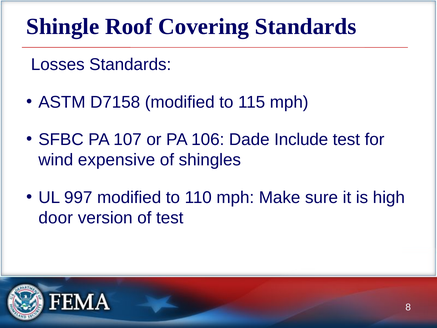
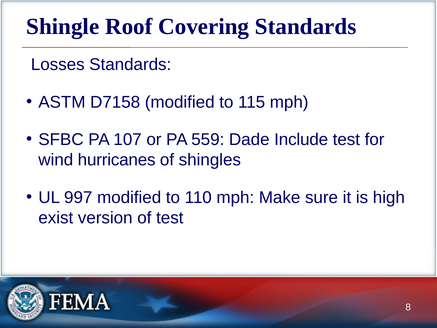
106: 106 -> 559
expensive: expensive -> hurricanes
door: door -> exist
